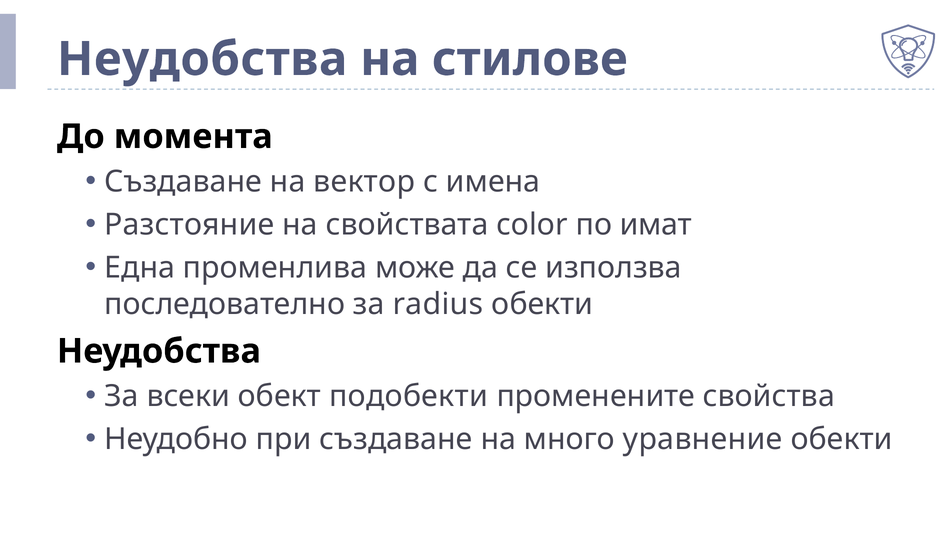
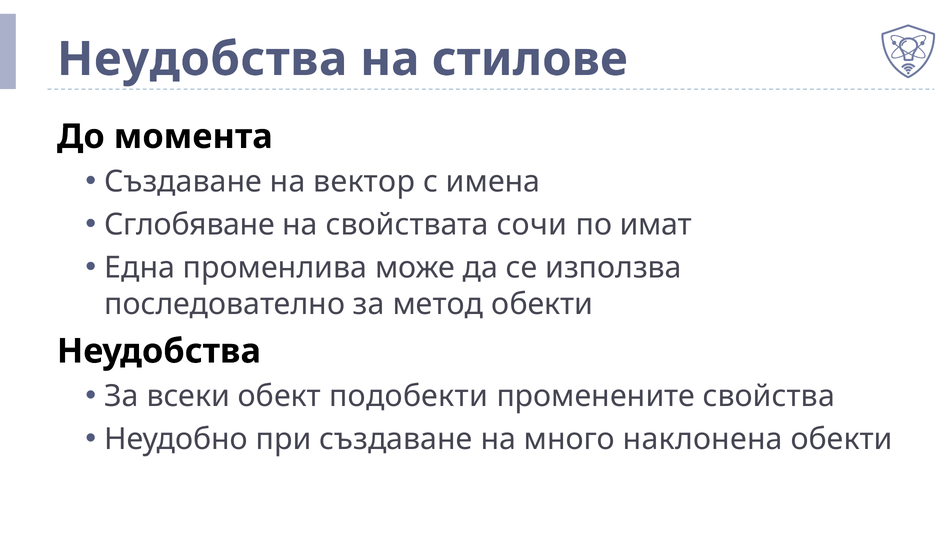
Разстояние: Разстояние -> Сглобяване
color: color -> сочи
radius: radius -> метод
уравнение: уравнение -> наклонена
